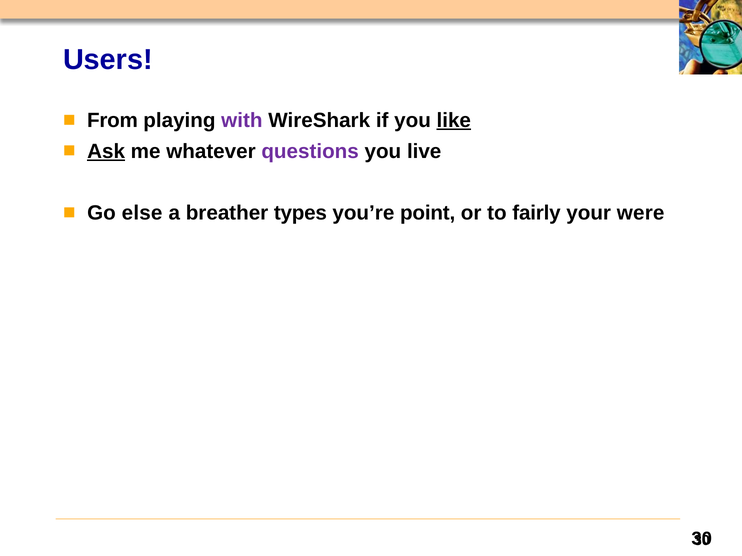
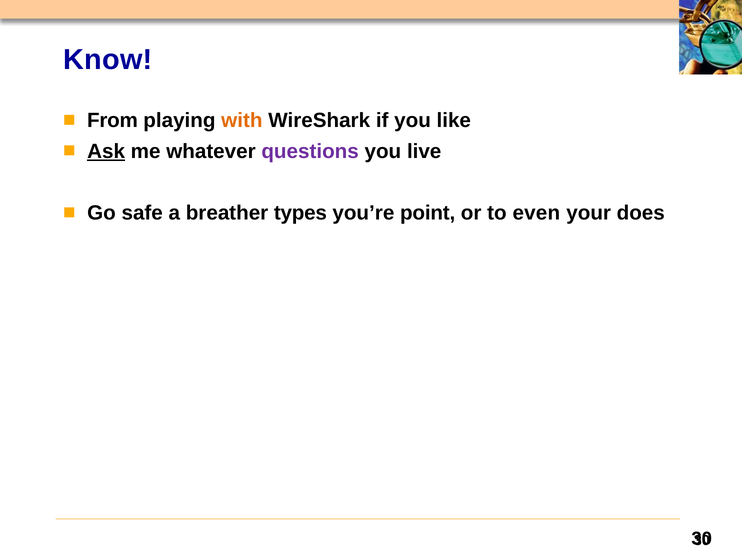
Users: Users -> Know
with colour: purple -> orange
like underline: present -> none
else: else -> safe
fairly: fairly -> even
were: were -> does
